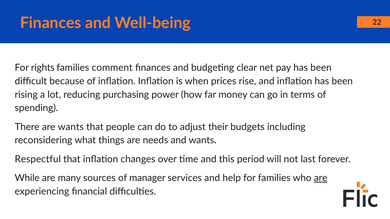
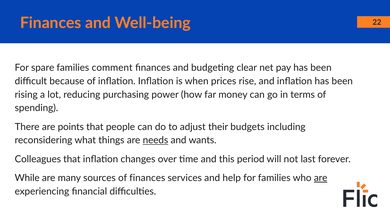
rights: rights -> spare
are wants: wants -> points
needs underline: none -> present
Respectful: Respectful -> Colleagues
of manager: manager -> finances
